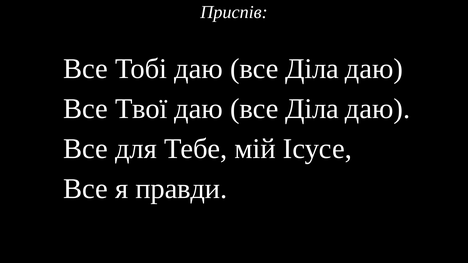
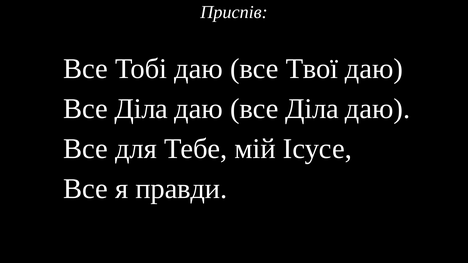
Тобі даю все Діла: Діла -> Твої
Твої at (141, 109): Твої -> Діла
